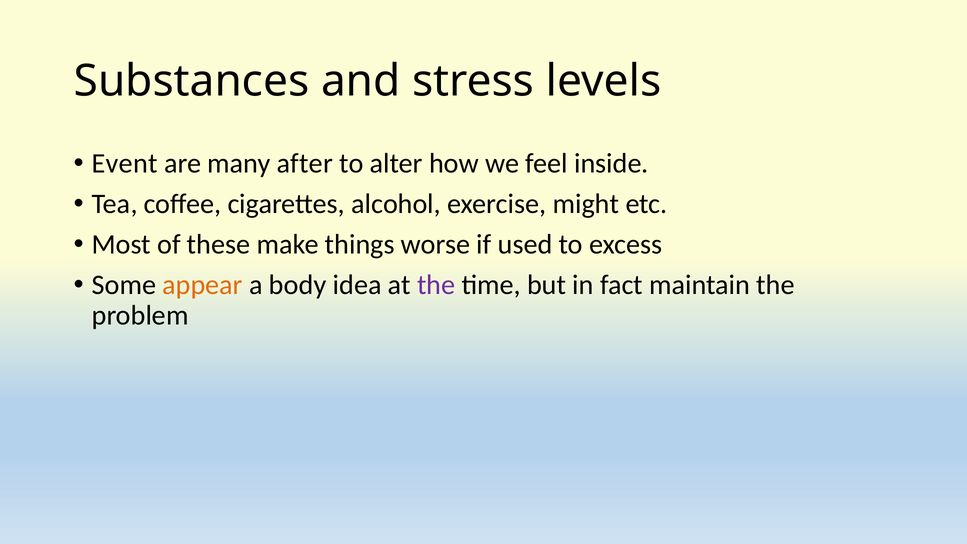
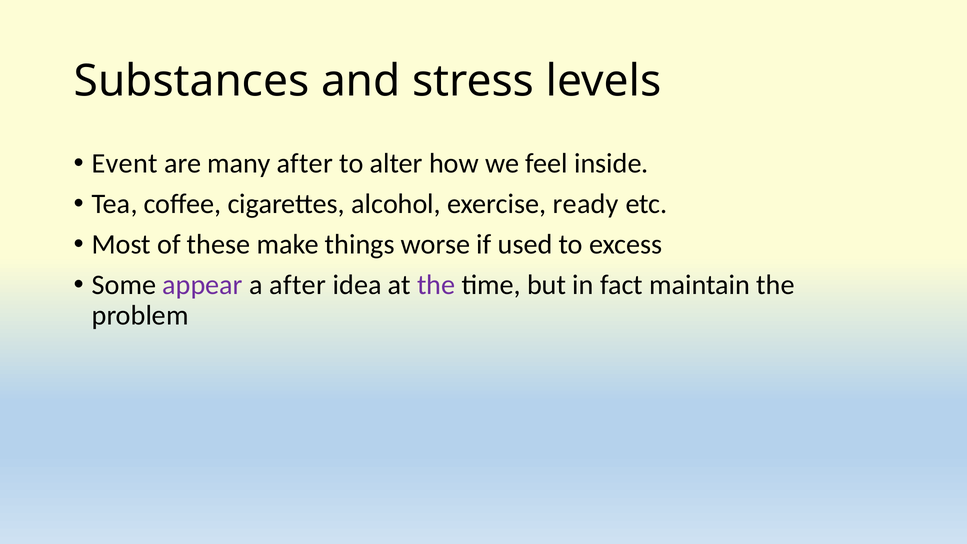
might: might -> ready
appear colour: orange -> purple
a body: body -> after
